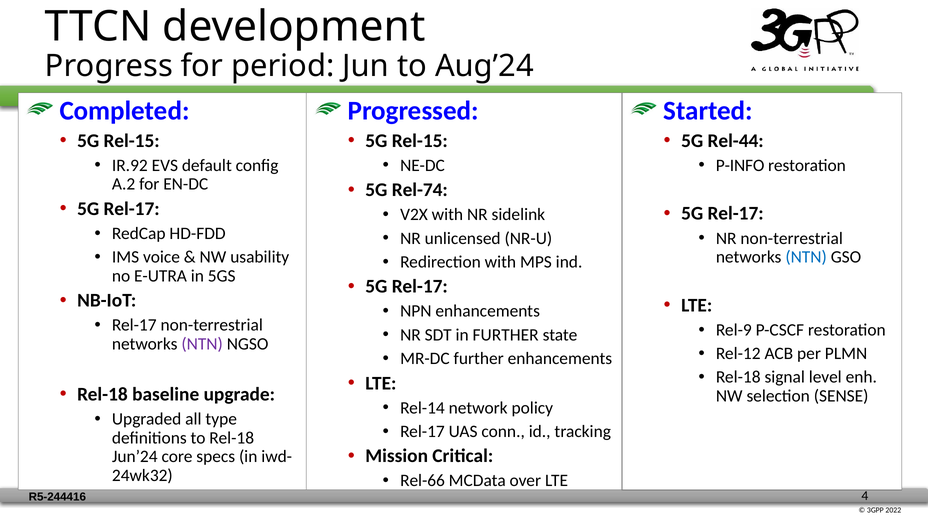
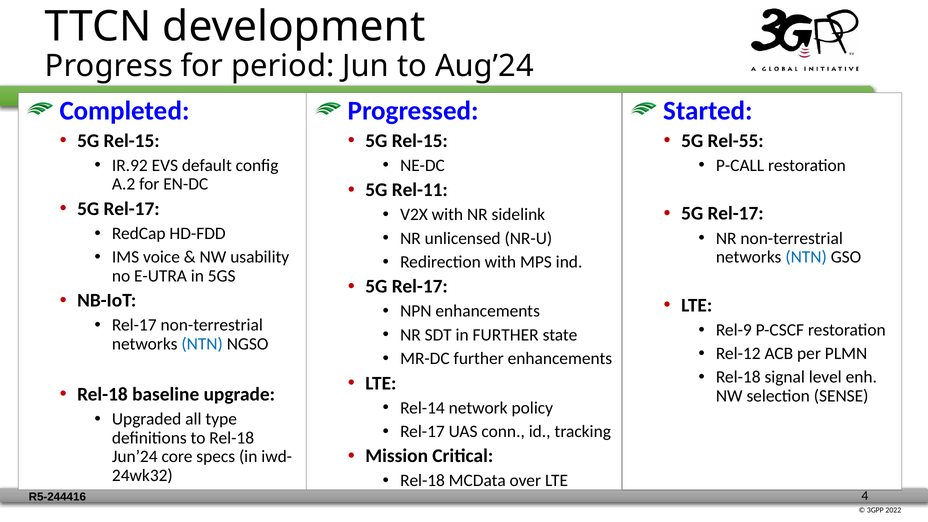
Rel-44: Rel-44 -> Rel-55
P-INFO: P-INFO -> P-CALL
Rel-74: Rel-74 -> Rel-11
NTN at (202, 344) colour: purple -> blue
Rel-66 at (422, 481): Rel-66 -> Rel-18
